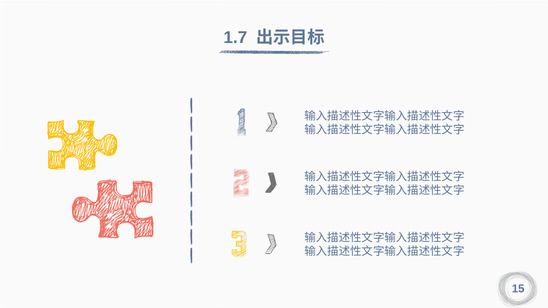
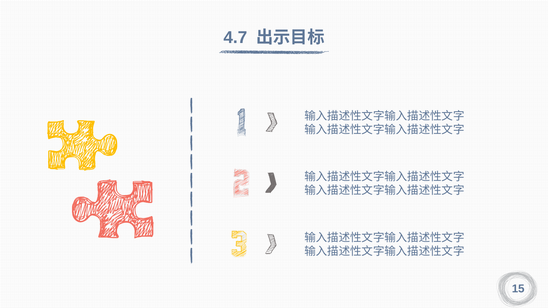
1.7: 1.7 -> 4.7
